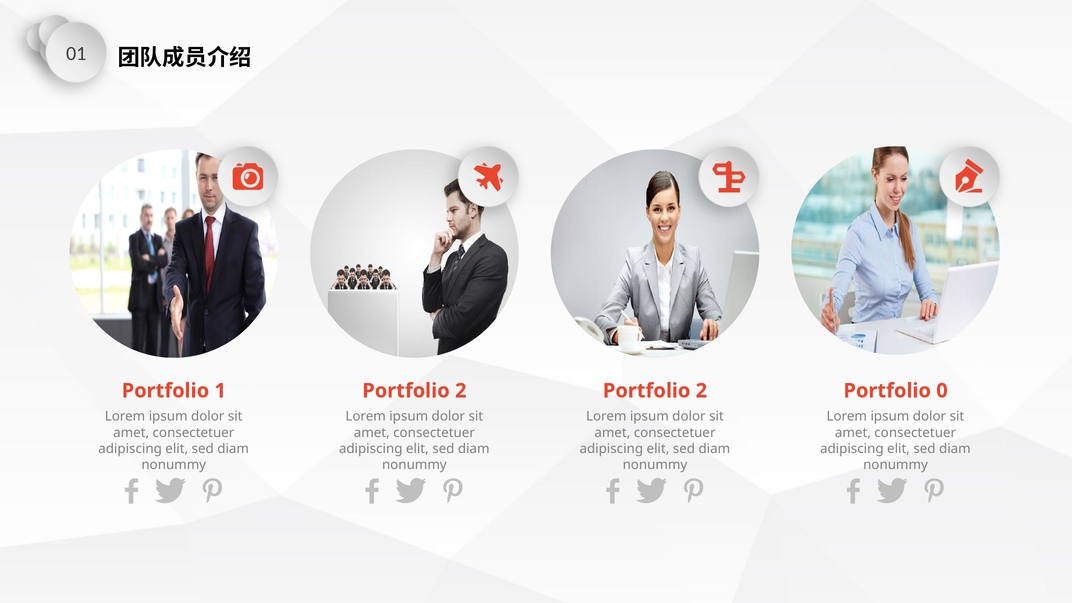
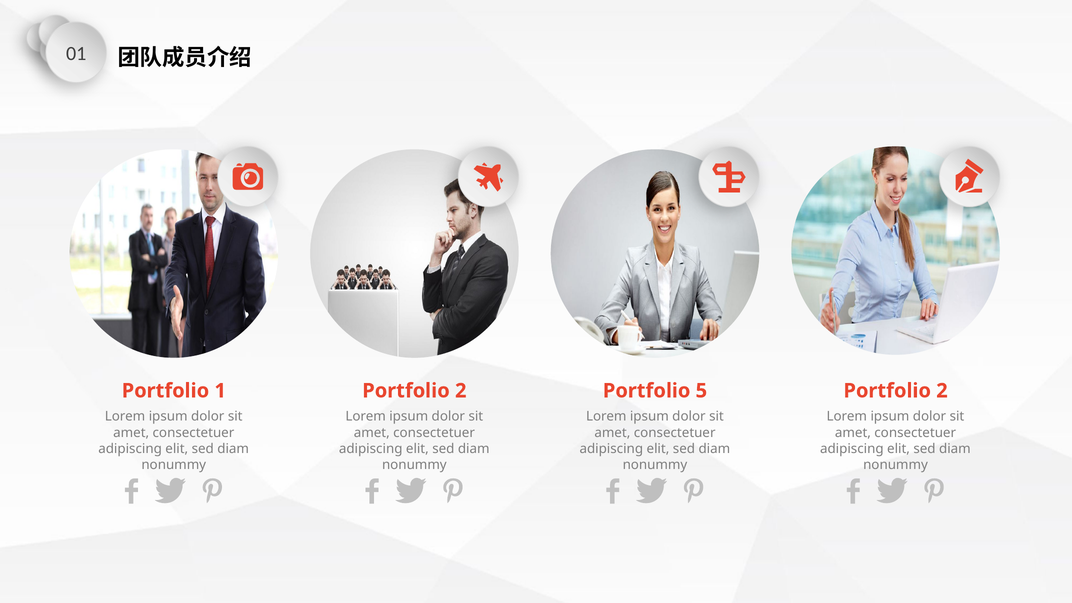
2 at (701, 391): 2 -> 5
0 at (942, 391): 0 -> 2
